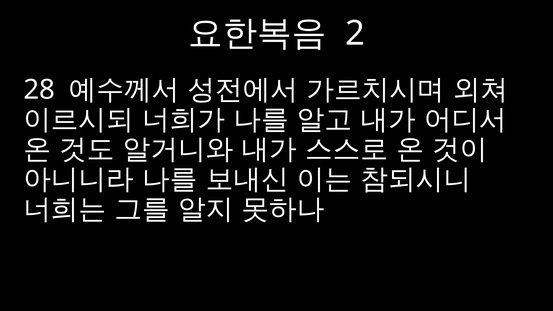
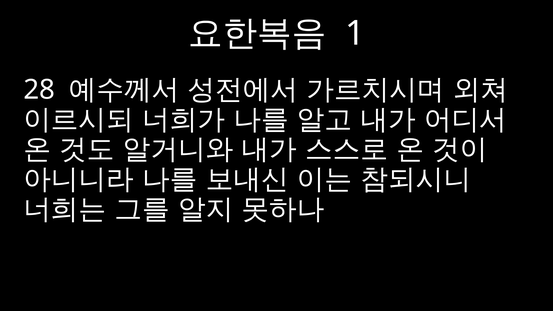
2: 2 -> 1
